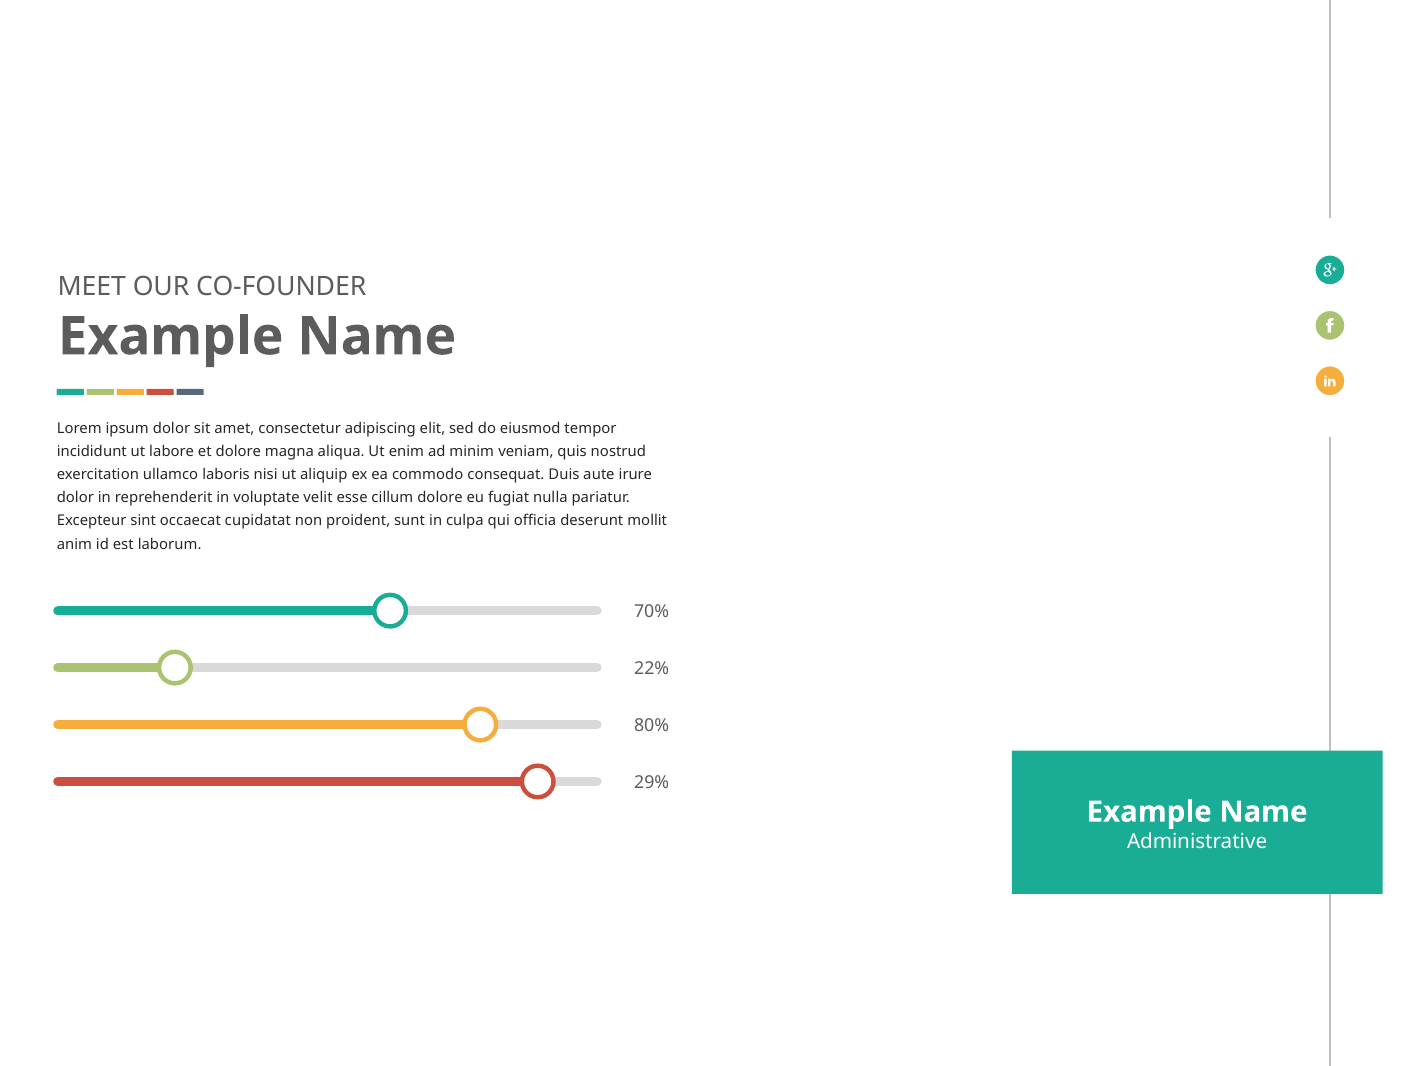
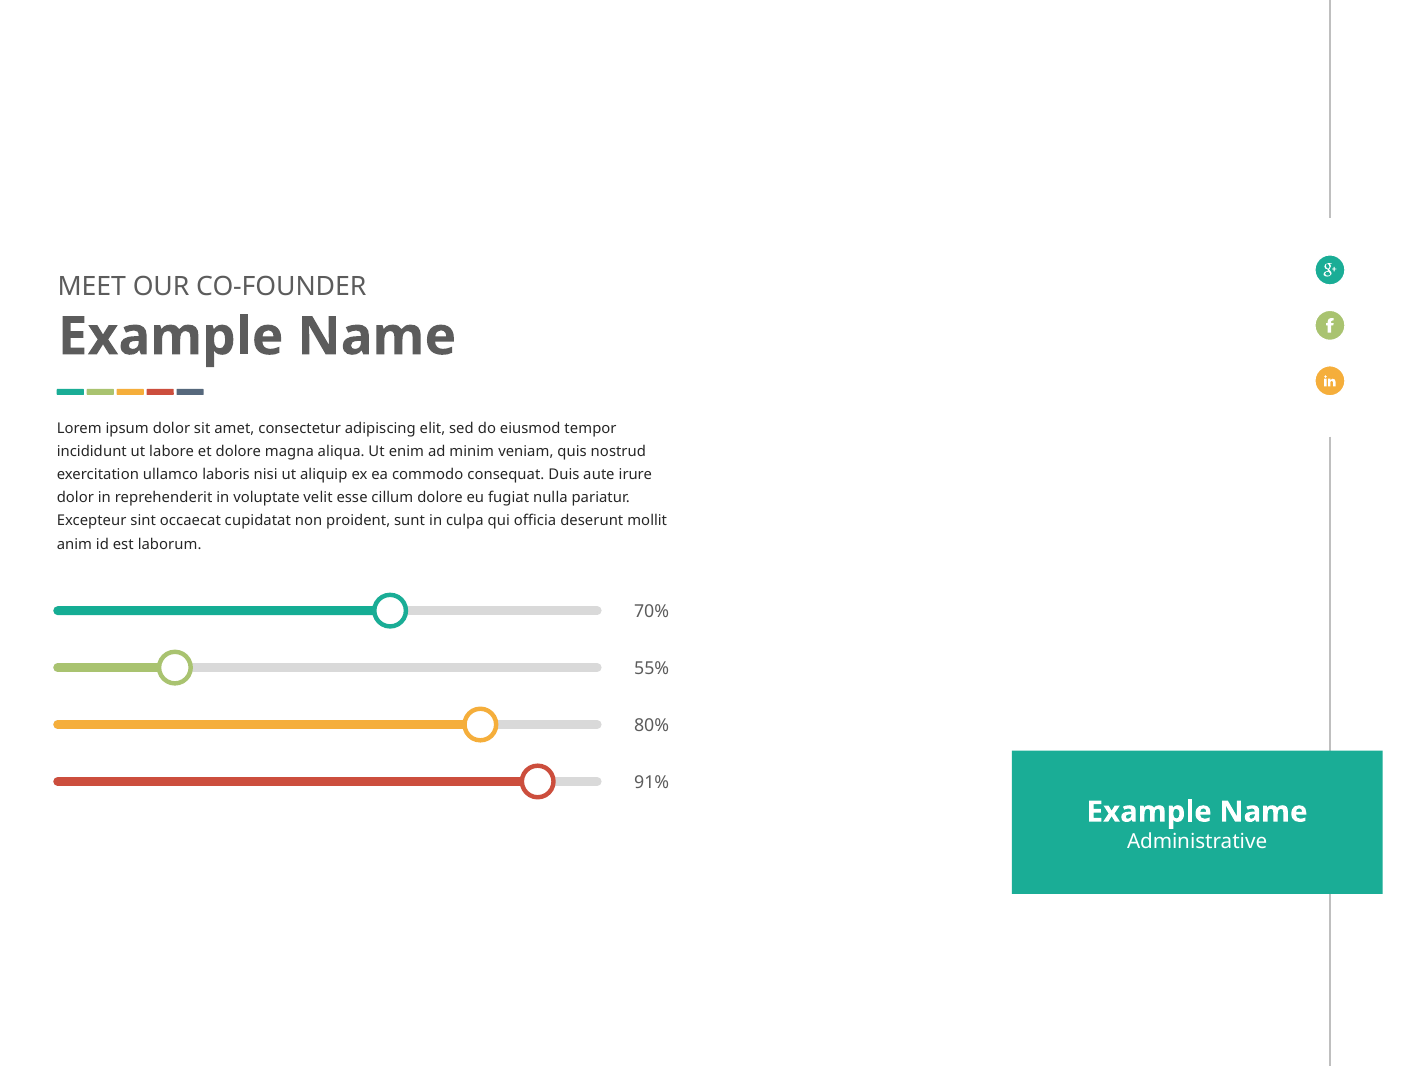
22%: 22% -> 55%
29%: 29% -> 91%
